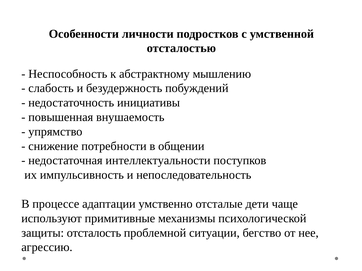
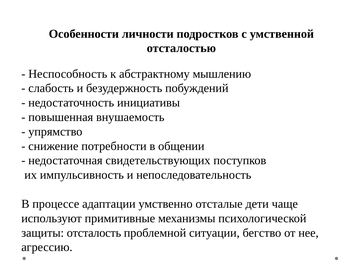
интеллектуальности: интеллектуальности -> свидетельствующих
